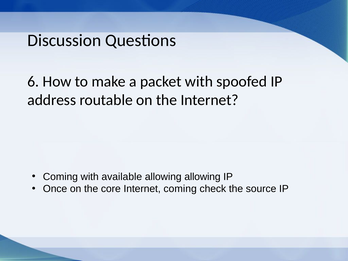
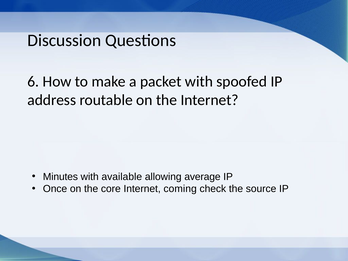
Coming at (60, 177): Coming -> Minutes
allowing allowing: allowing -> average
